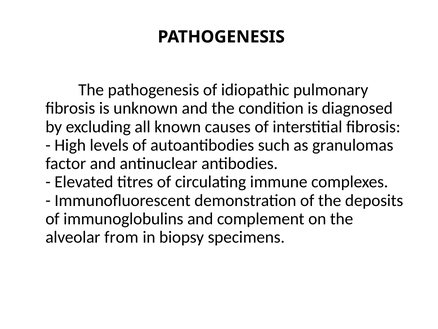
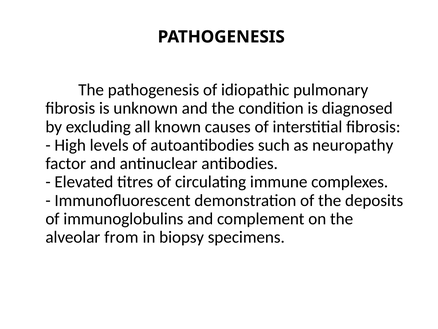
granulomas: granulomas -> neuropathy
